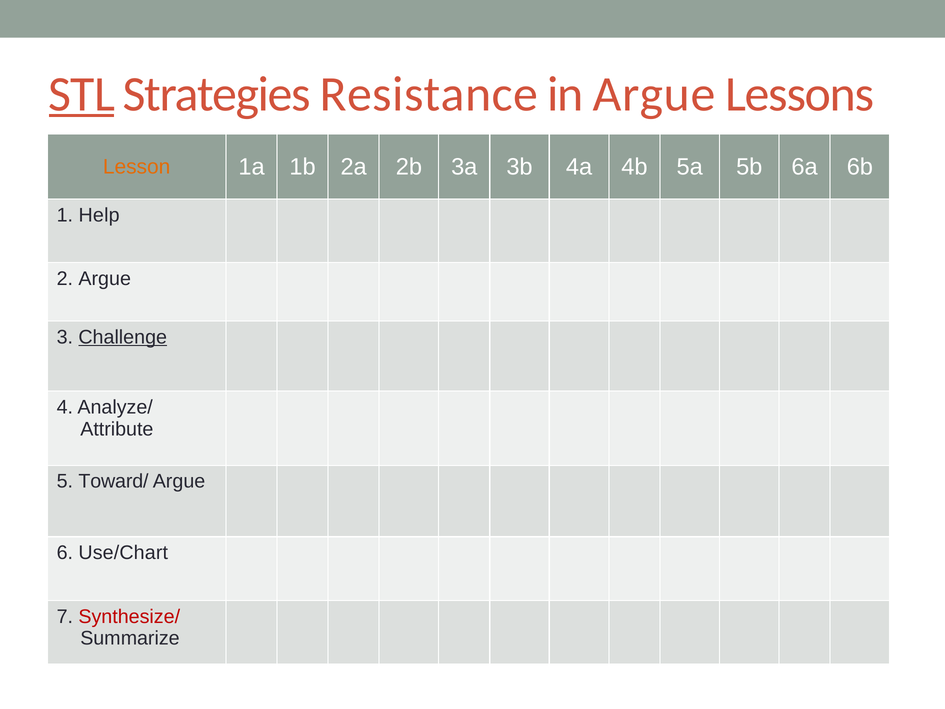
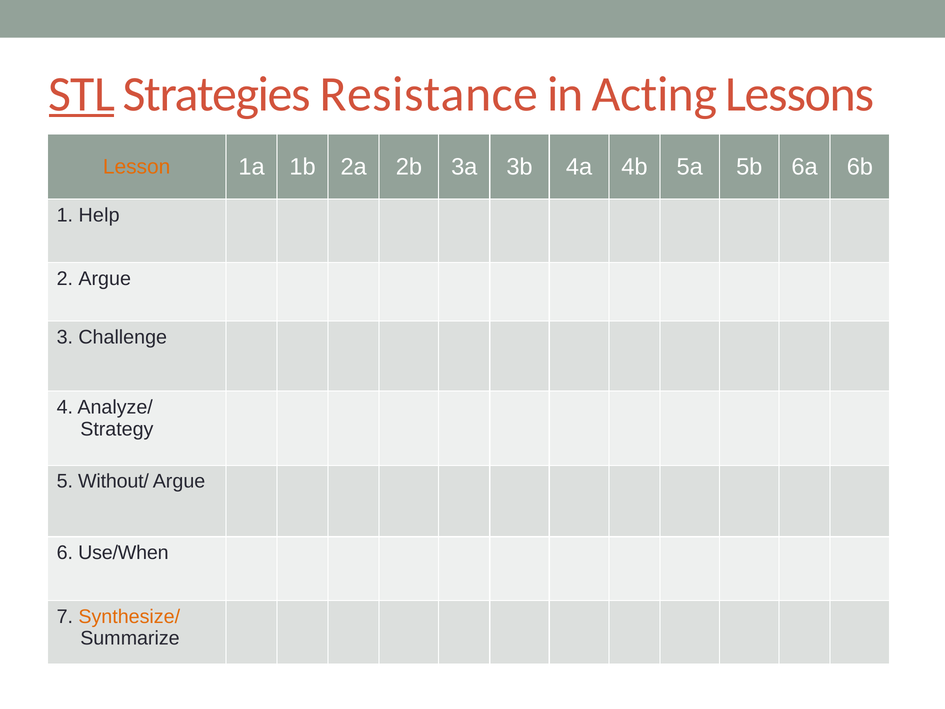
in Argue: Argue -> Acting
Challenge underline: present -> none
Attribute: Attribute -> Strategy
Toward/: Toward/ -> Without/
Use/Chart: Use/Chart -> Use/When
Synthesize/ colour: red -> orange
